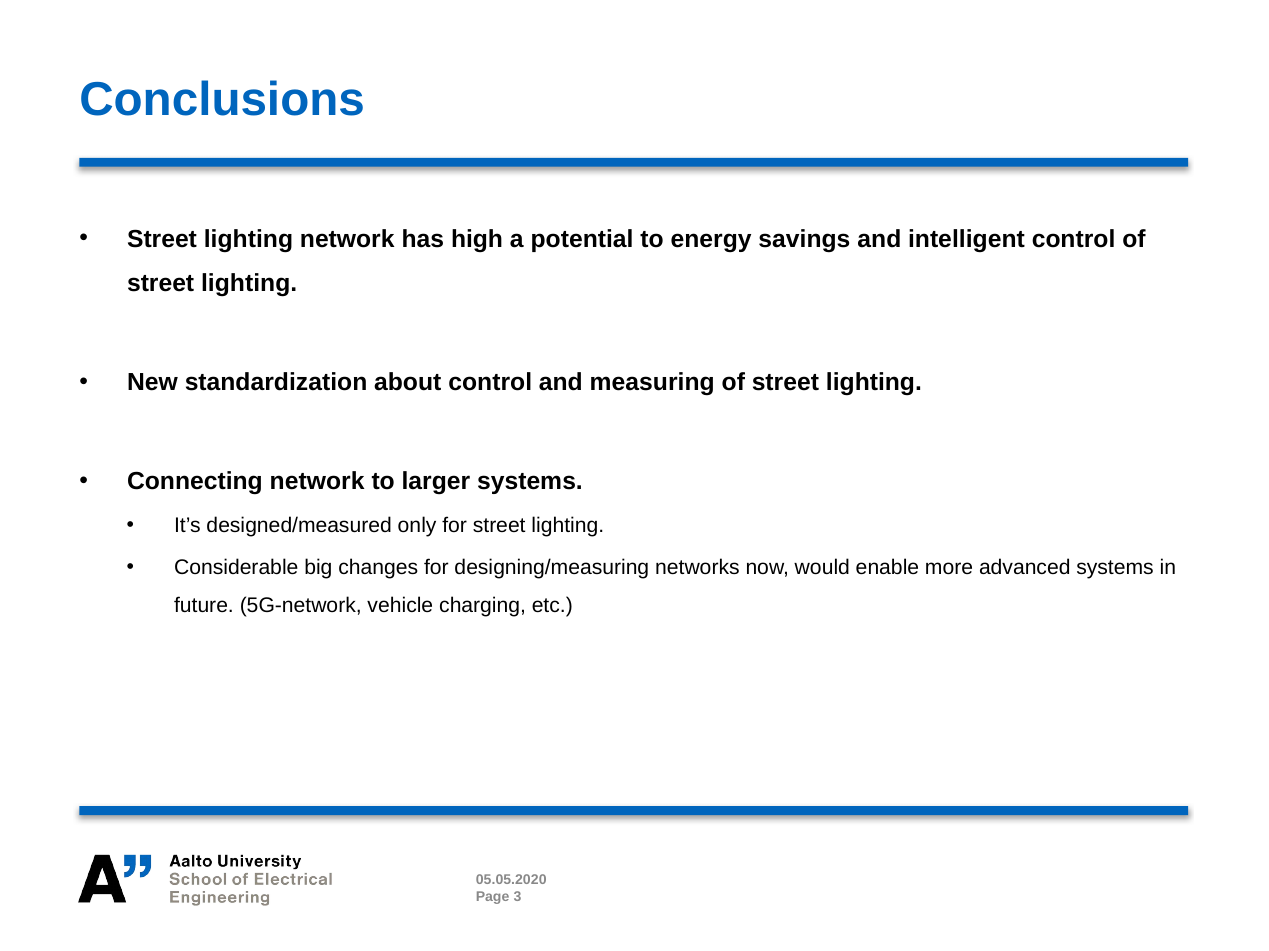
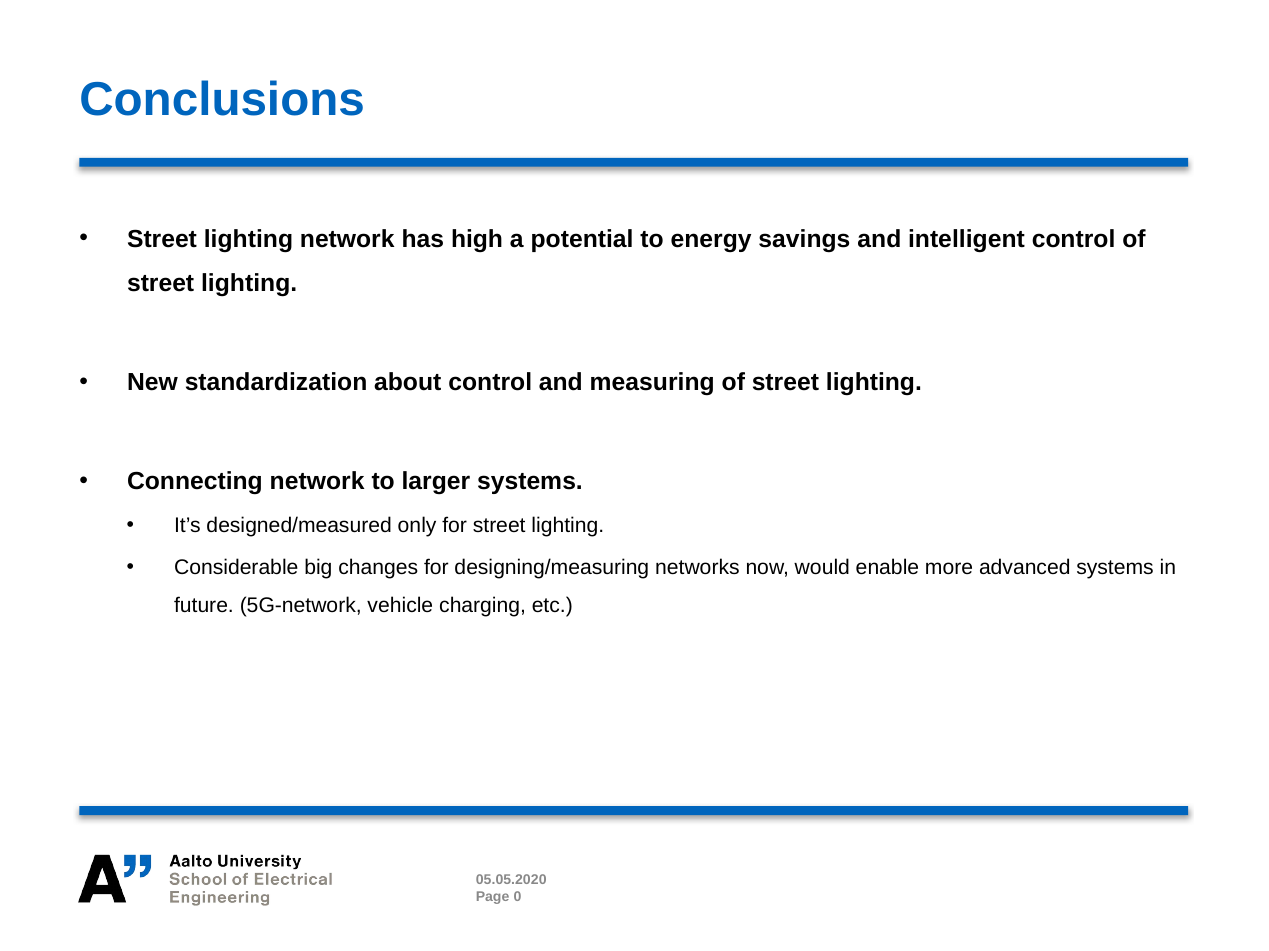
3: 3 -> 0
